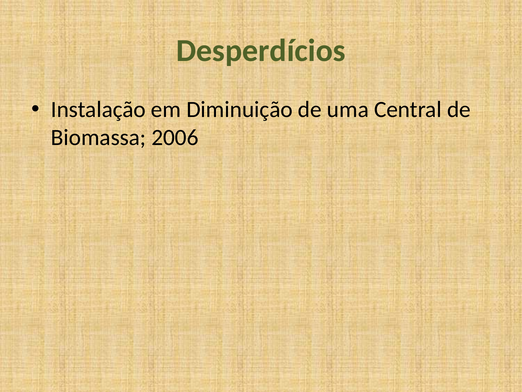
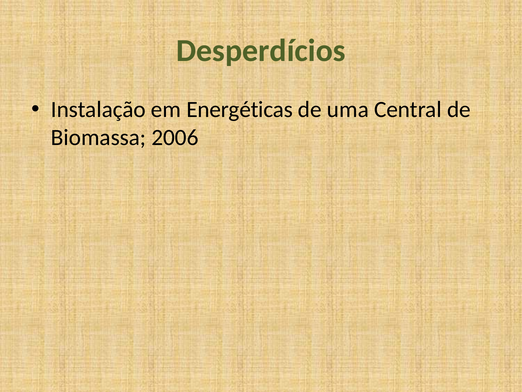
Diminuição: Diminuição -> Energéticas
